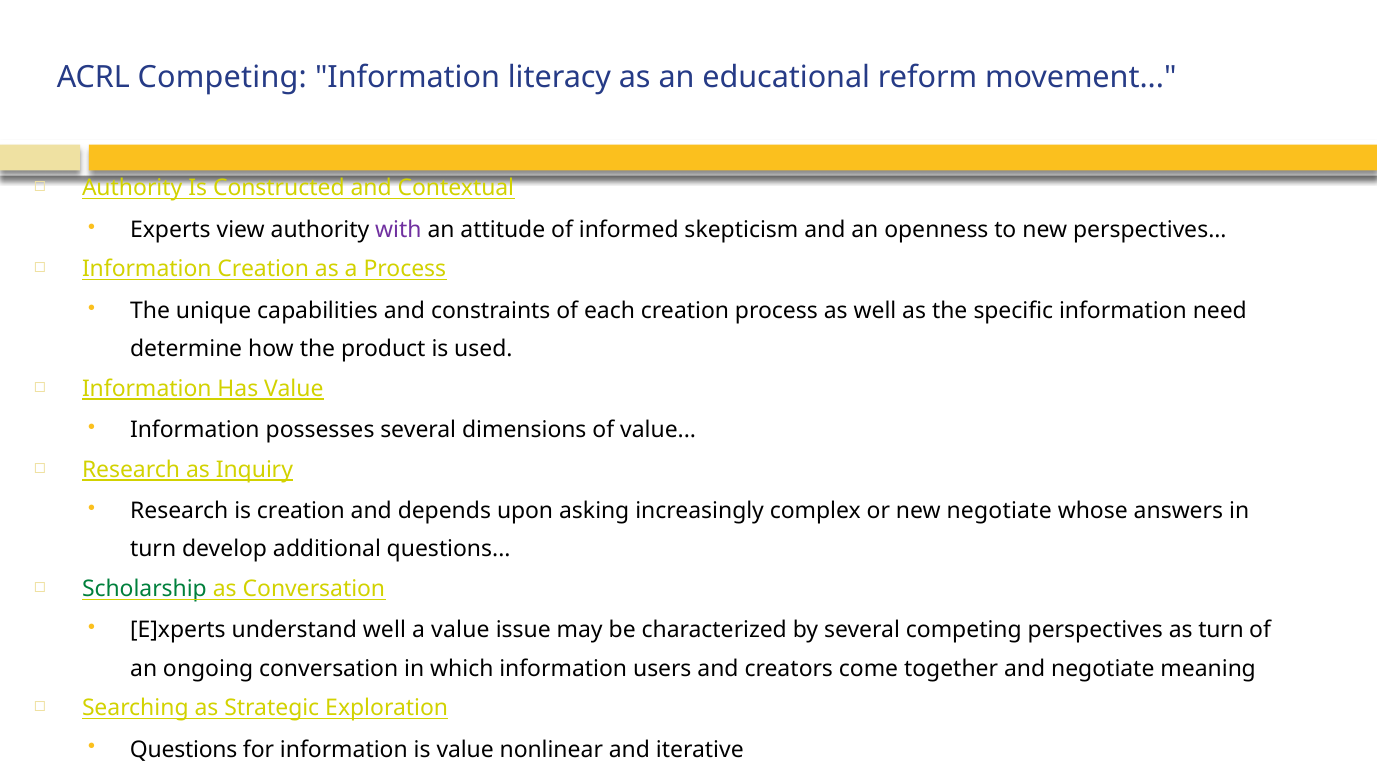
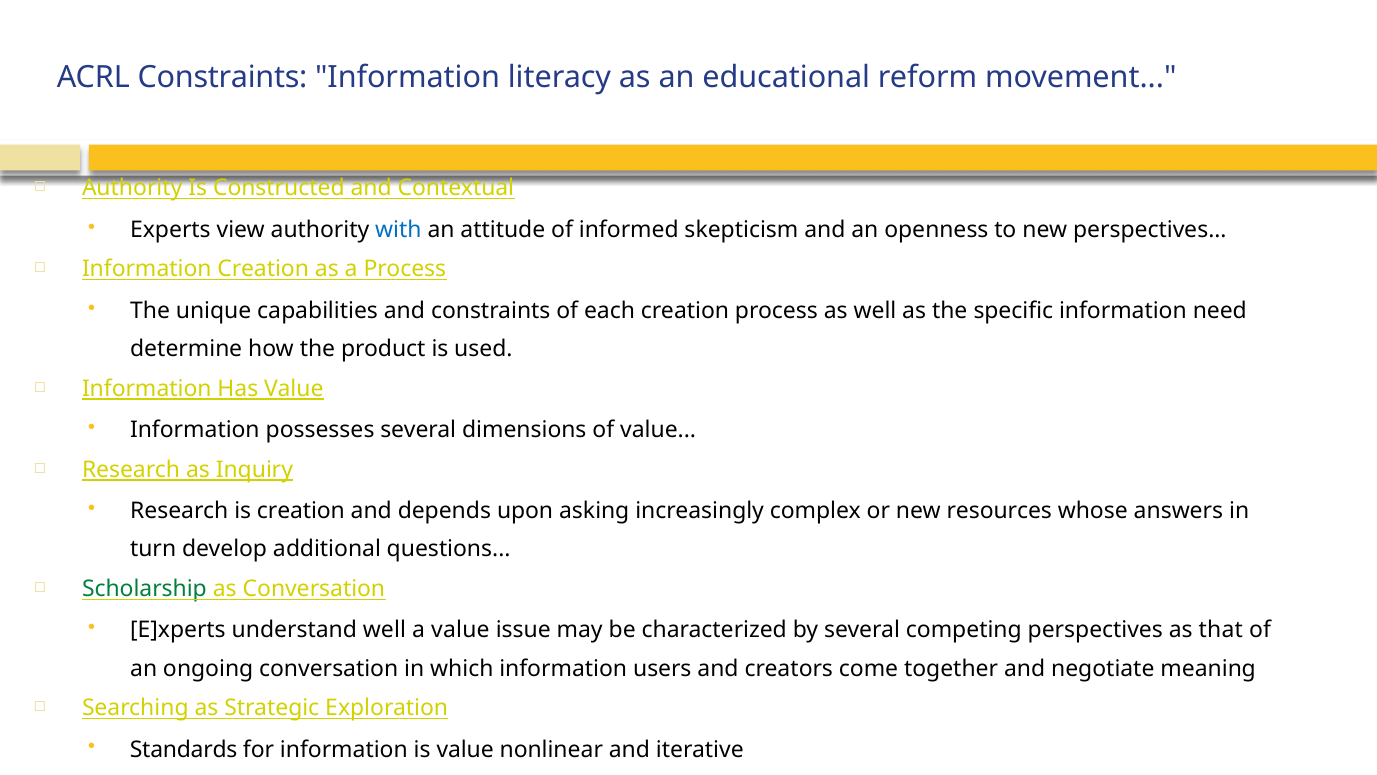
ACRL Competing: Competing -> Constraints
with colour: purple -> blue
new negotiate: negotiate -> resources
as turn: turn -> that
Questions at (184, 749): Questions -> Standards
